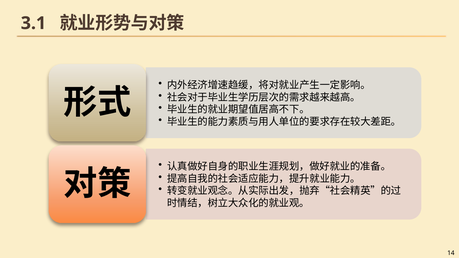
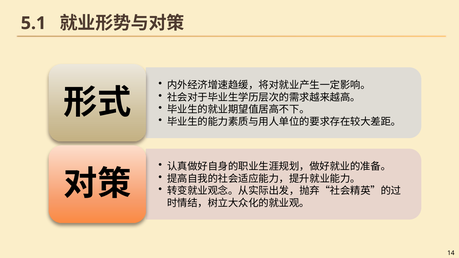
3.1: 3.1 -> 5.1
